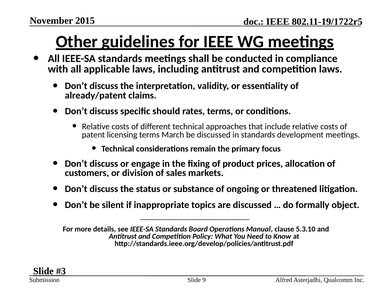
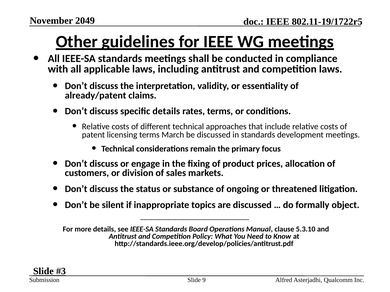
2015: 2015 -> 2049
specific should: should -> details
